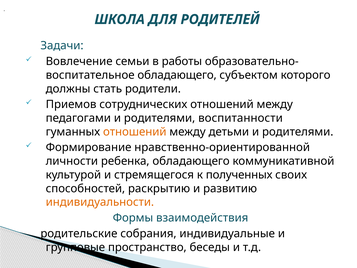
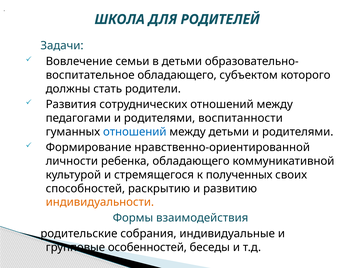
в работы: работы -> детьми
Приемов: Приемов -> Развития
отношений at (135, 132) colour: orange -> blue
пространство: пространство -> особенностей
